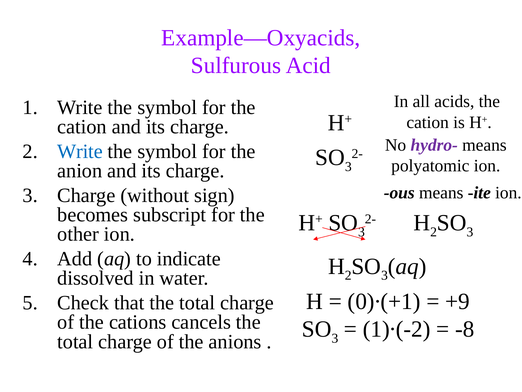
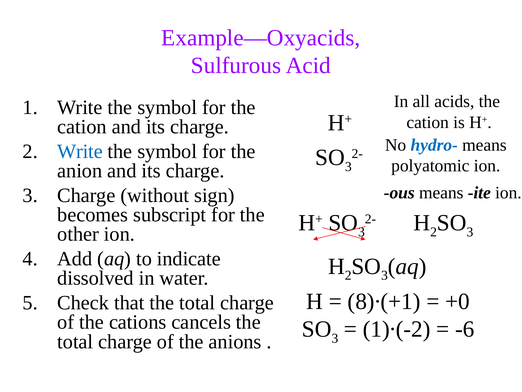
hydro- colour: purple -> blue
0)∙(+1: 0)∙(+1 -> 8)∙(+1
+9: +9 -> +0
-8: -8 -> -6
